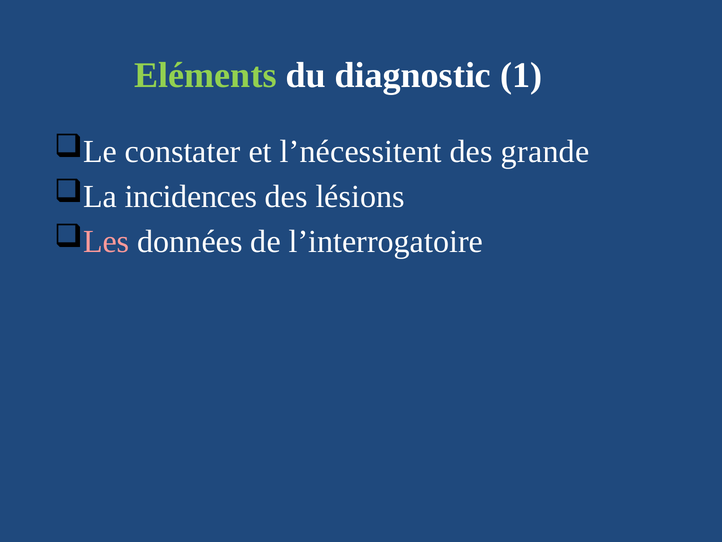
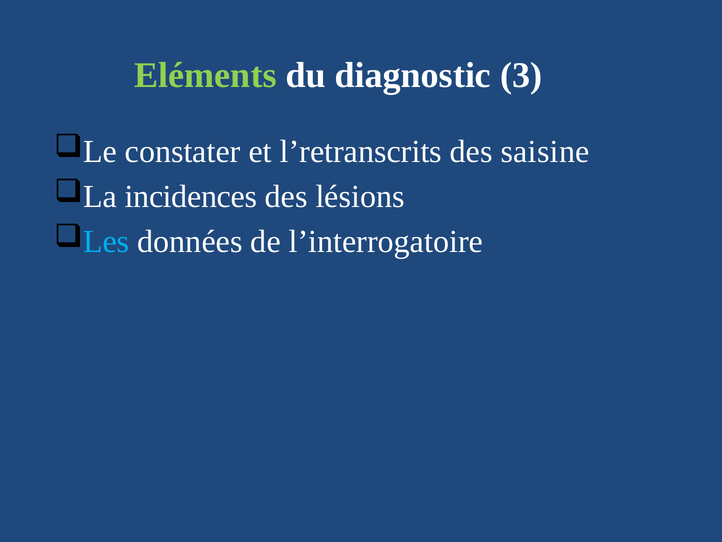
1: 1 -> 3
l’nécessitent: l’nécessitent -> l’retranscrits
grande: grande -> saisine
Les colour: pink -> light blue
